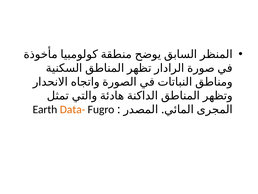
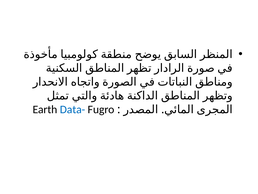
Data- colour: orange -> blue
